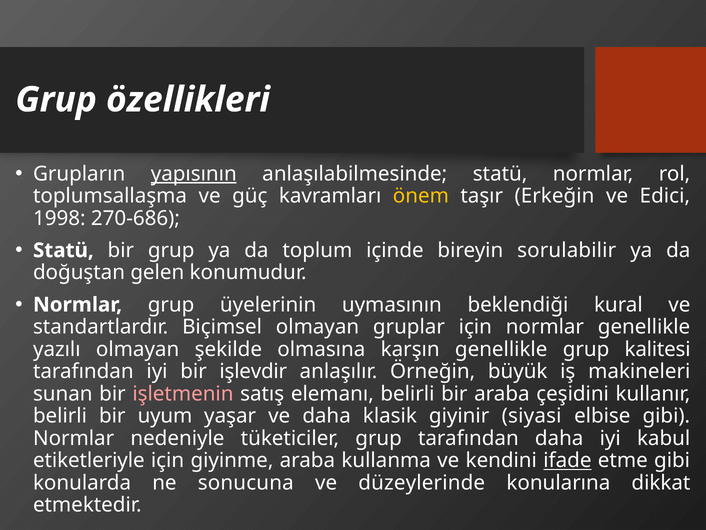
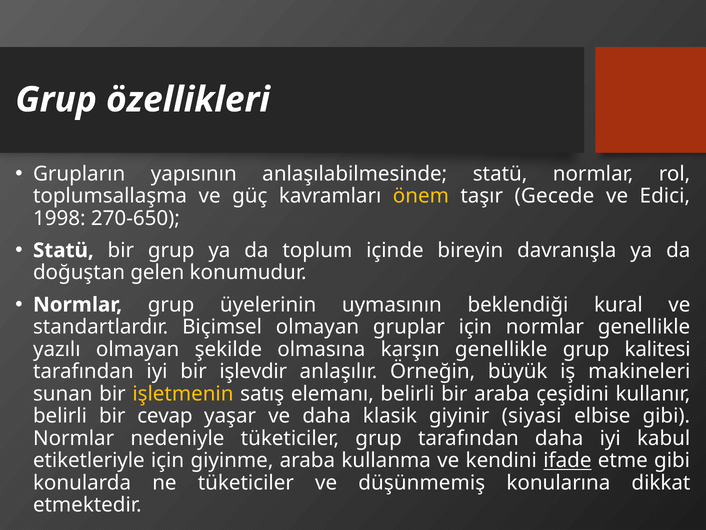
yapısının underline: present -> none
Erkeğin: Erkeğin -> Gecede
270-686: 270-686 -> 270-650
sorulabilir: sorulabilir -> davranışla
işletmenin colour: pink -> yellow
uyum: uyum -> cevap
ne sonucuna: sonucuna -> tüketiciler
düzeylerinde: düzeylerinde -> düşünmemiş
